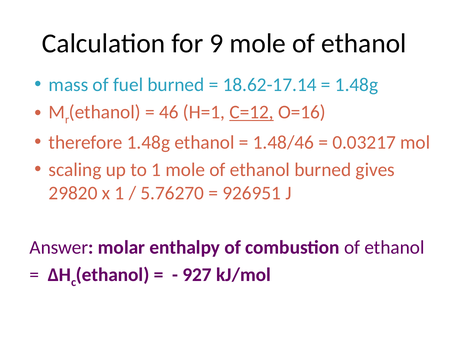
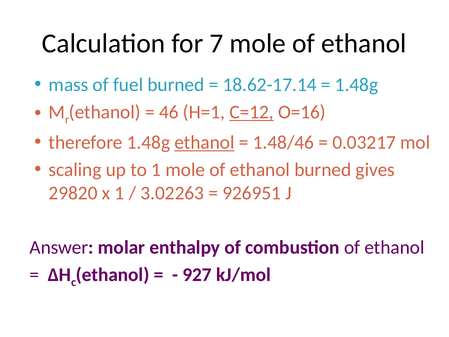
9: 9 -> 7
ethanol at (204, 142) underline: none -> present
5.76270: 5.76270 -> 3.02263
